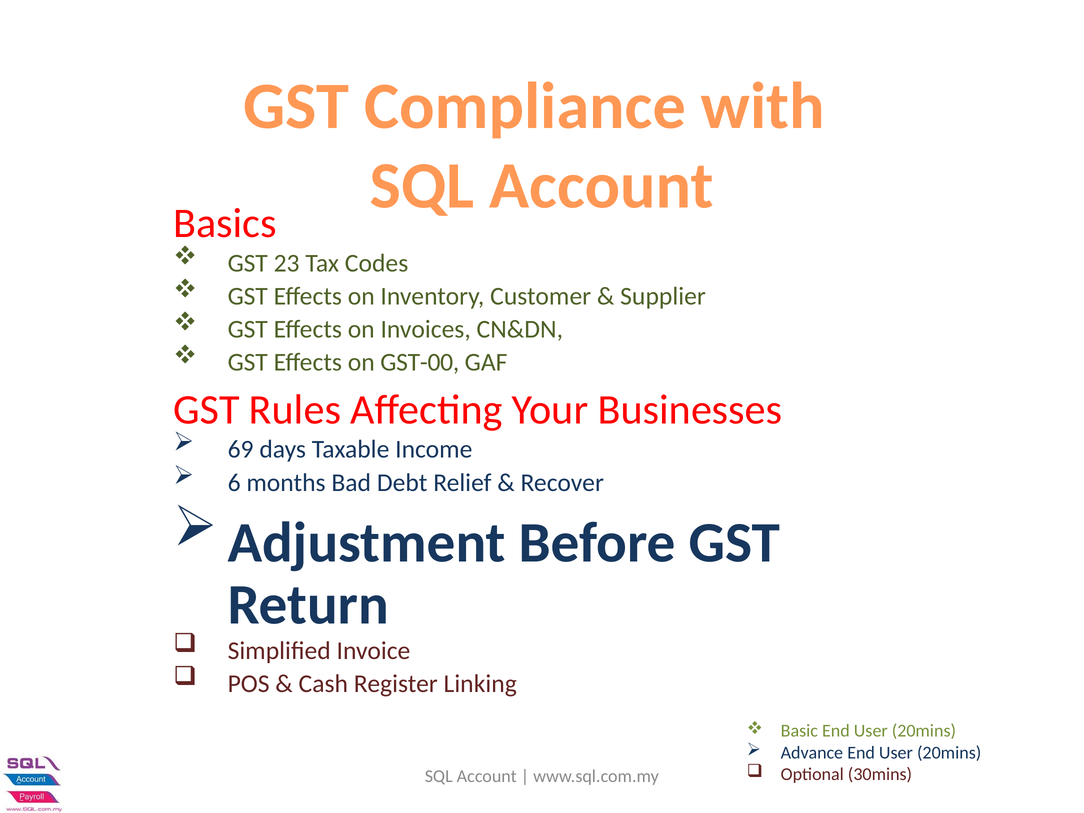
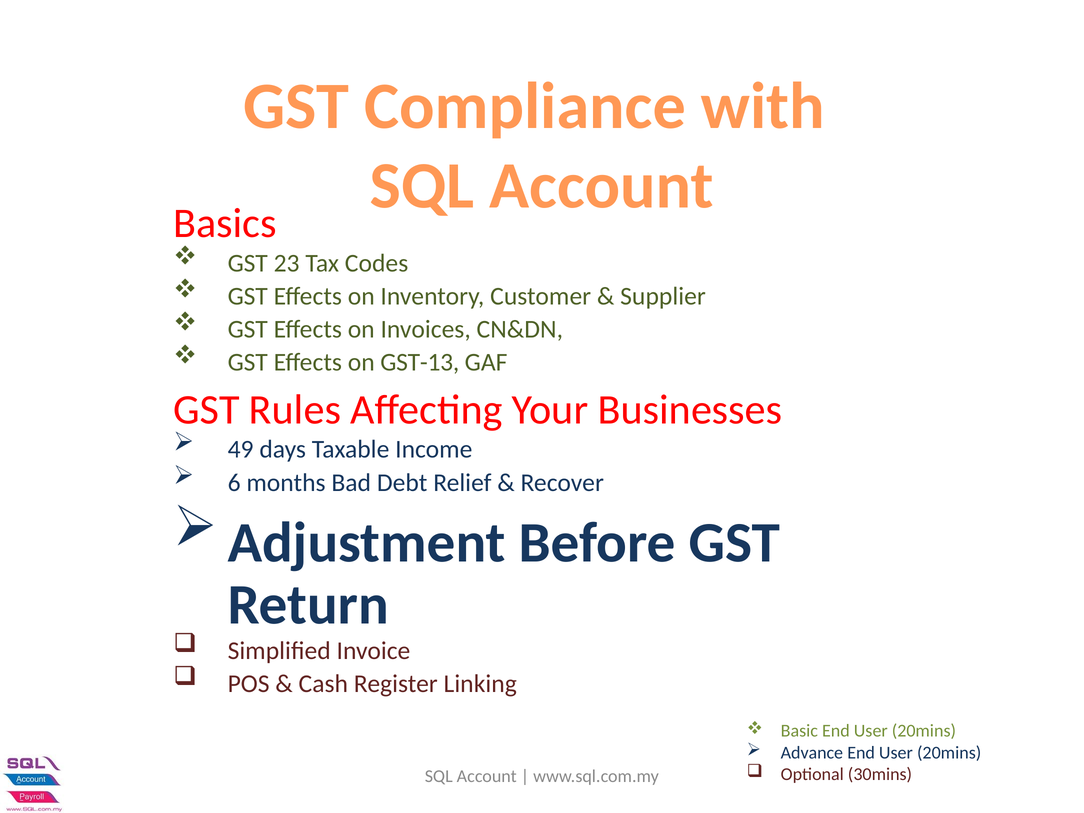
GST-00: GST-00 -> GST-13
69: 69 -> 49
